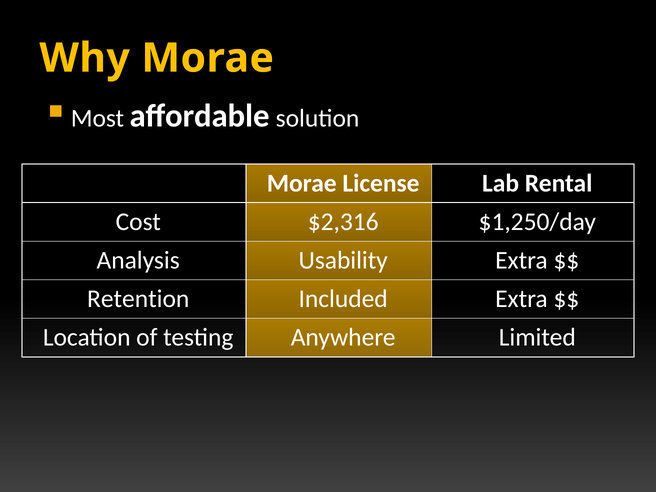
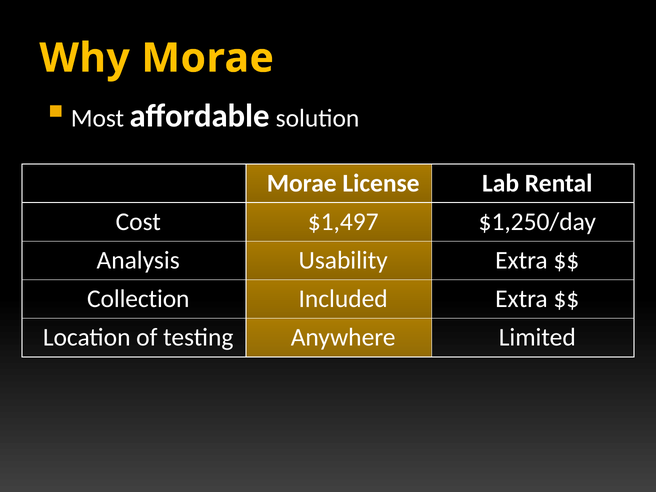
$2,316: $2,316 -> $1,497
Retention: Retention -> Collection
